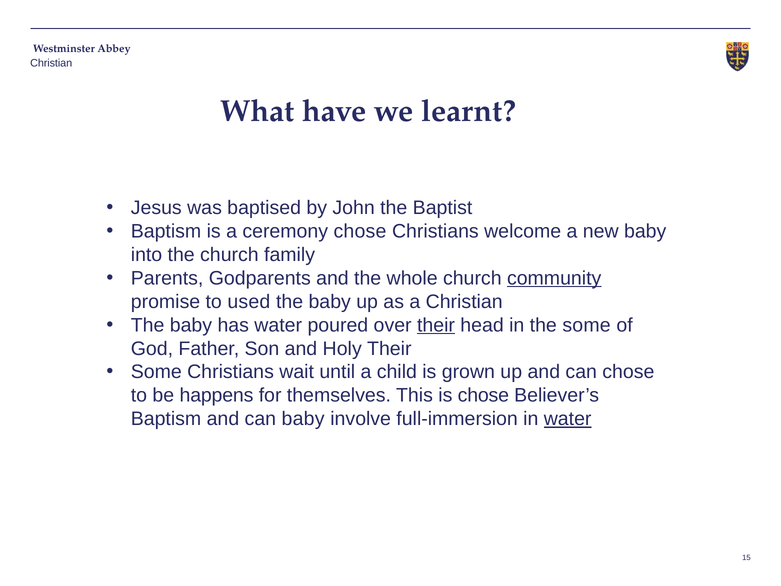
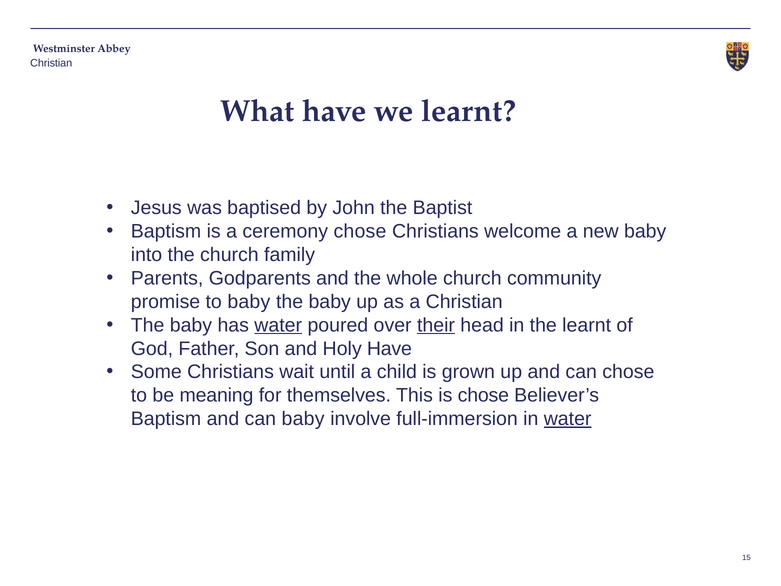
community underline: present -> none
to used: used -> baby
water at (278, 325) underline: none -> present
the some: some -> learnt
Holy Their: Their -> Have
happens: happens -> meaning
